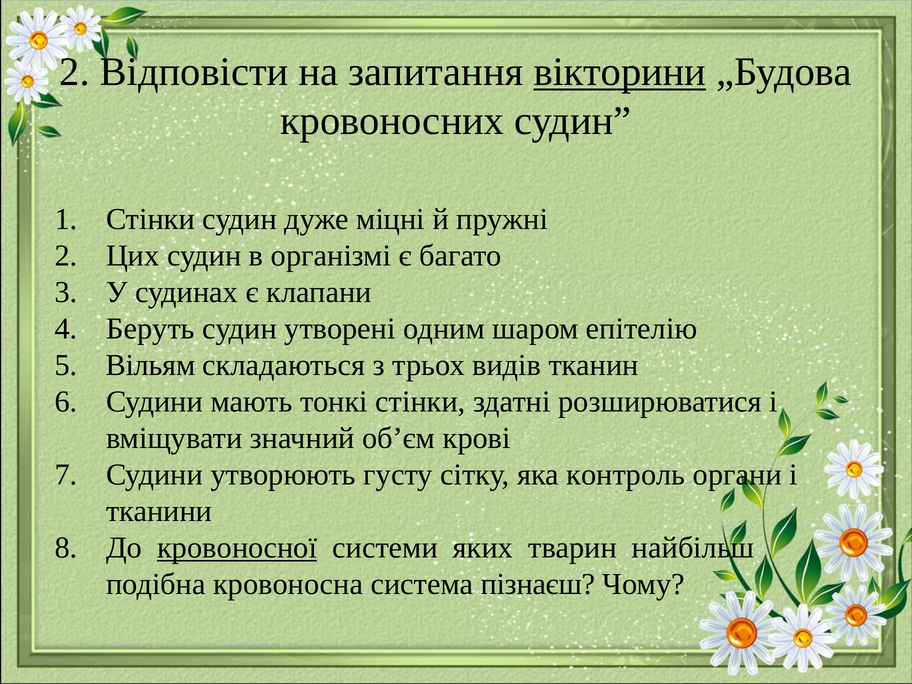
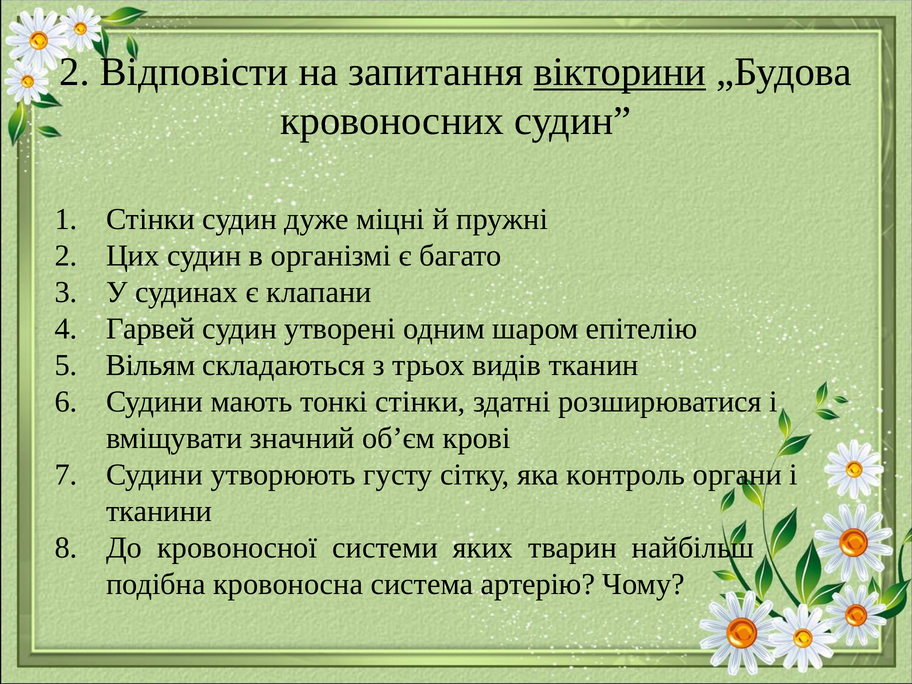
Беруть: Беруть -> Гарвей
кровоносної underline: present -> none
пізнаєш: пізнаєш -> артерію
